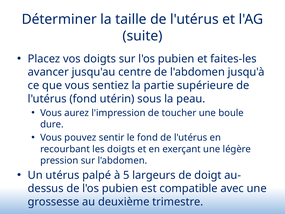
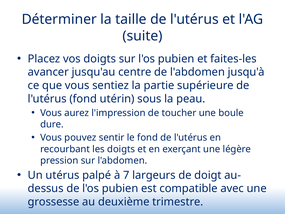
5: 5 -> 7
